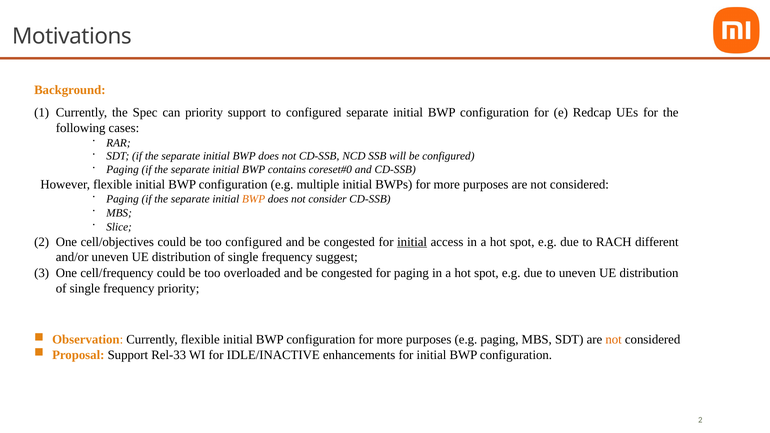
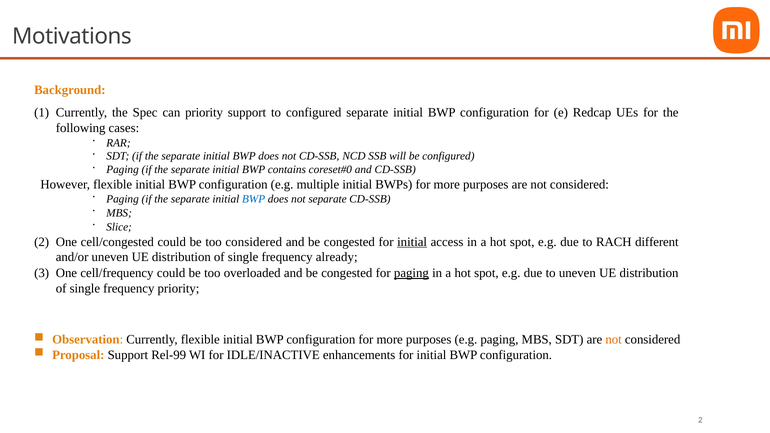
BWP at (254, 199) colour: orange -> blue
not consider: consider -> separate
cell/objectives: cell/objectives -> cell/congested
too configured: configured -> considered
suggest: suggest -> already
paging at (411, 273) underline: none -> present
Rel-33: Rel-33 -> Rel-99
